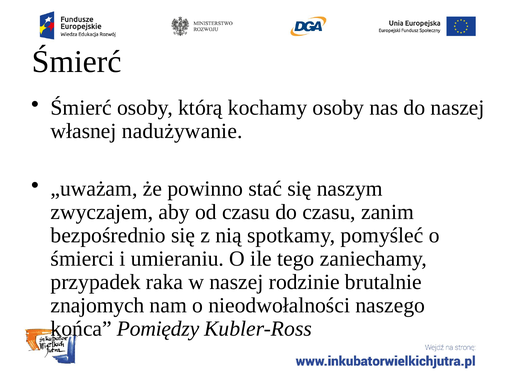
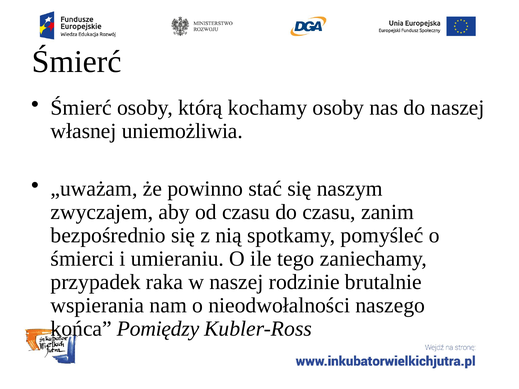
nadużywanie: nadużywanie -> uniemożliwia
znajomych: znajomych -> wspierania
